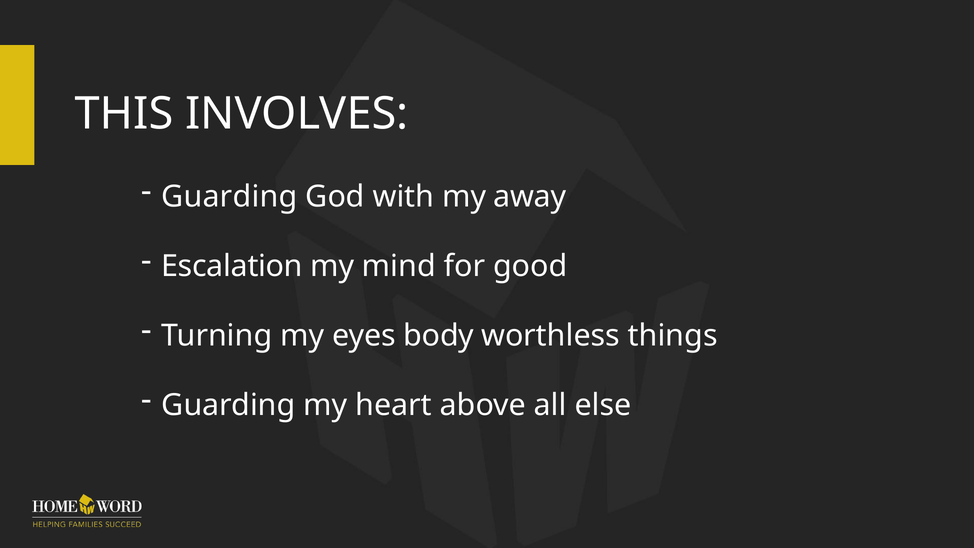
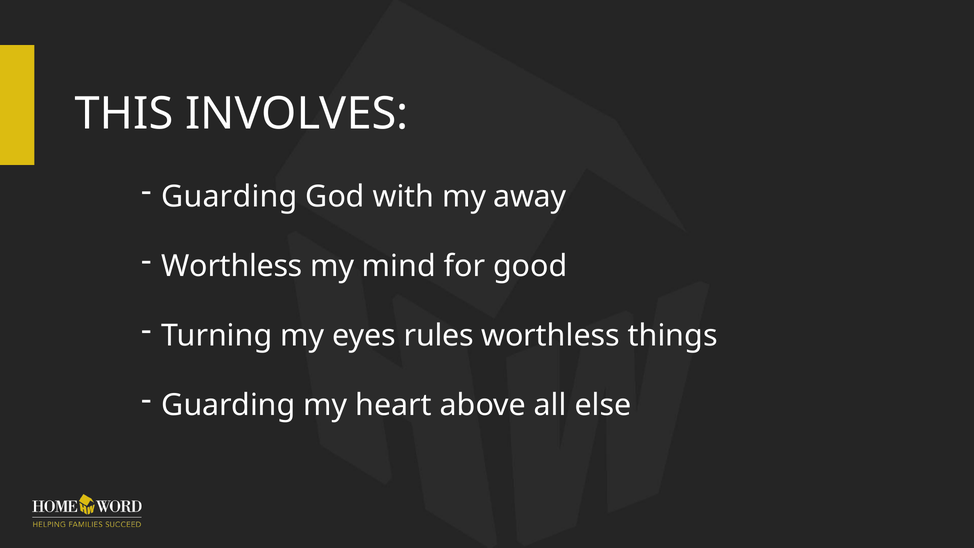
Escalation at (232, 266): Escalation -> Worthless
body: body -> rules
